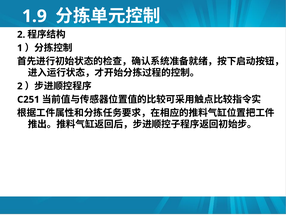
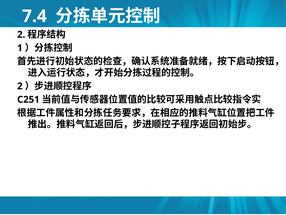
1.9: 1.9 -> 7.4
